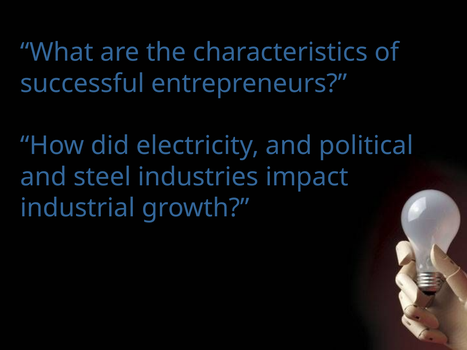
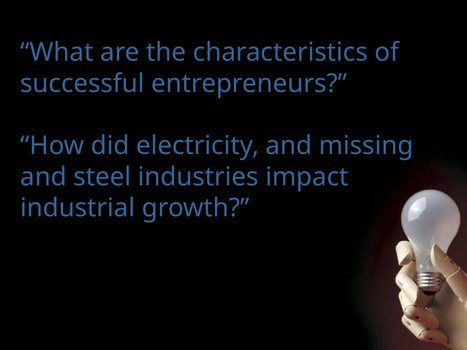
political: political -> missing
